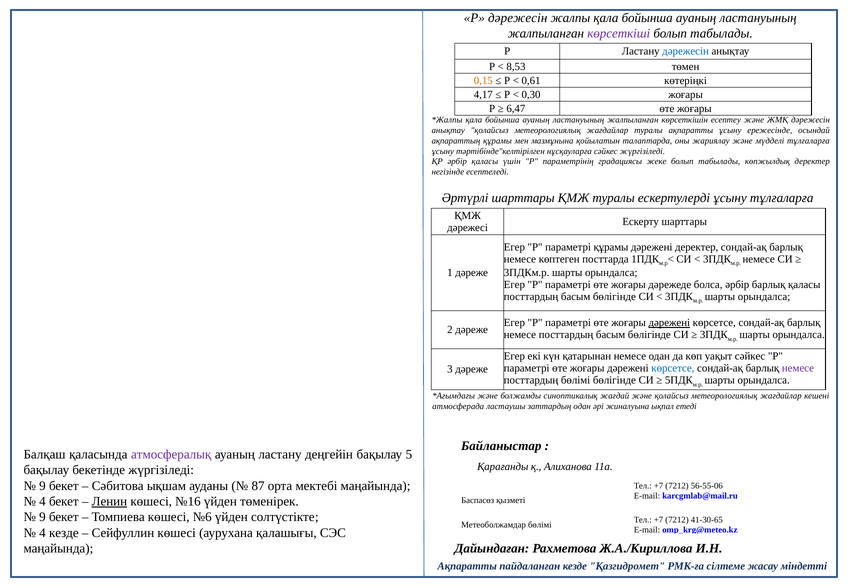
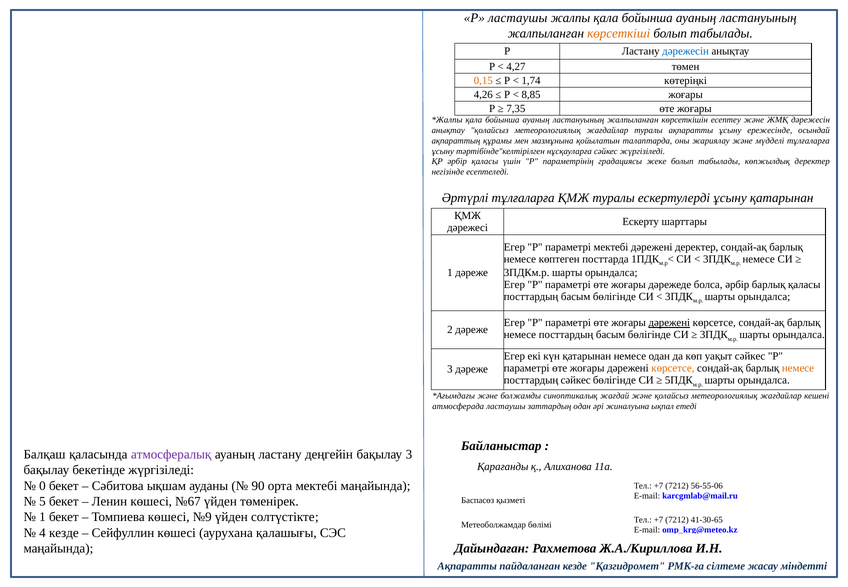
Р дәрежесін: дәрежесін -> ластаушы
көрсеткіші colour: purple -> orange
8,53: 8,53 -> 4,27
0,61: 0,61 -> 1,74
4,17: 4,17 -> 4,26
0,30: 0,30 -> 8,85
6,47: 6,47 -> 7,35
Әртүрлі шарттары: шарттары -> тұлғаларға
ұсыну тұлғаларға: тұлғаларға -> қатарынан
параметрі құрамы: құрамы -> мектебі
көрсетсе at (673, 368) colour: blue -> orange
немесе at (798, 368) colour: purple -> orange
посттардың бөлімі: бөлімі -> сәйкес
бақылау 5: 5 -> 3
9 at (42, 486): 9 -> 0
87: 87 -> 90
4 at (42, 502): 4 -> 5
Ленин underline: present -> none
№16: №16 -> №67
9 at (42, 517): 9 -> 1
№6: №6 -> №9
